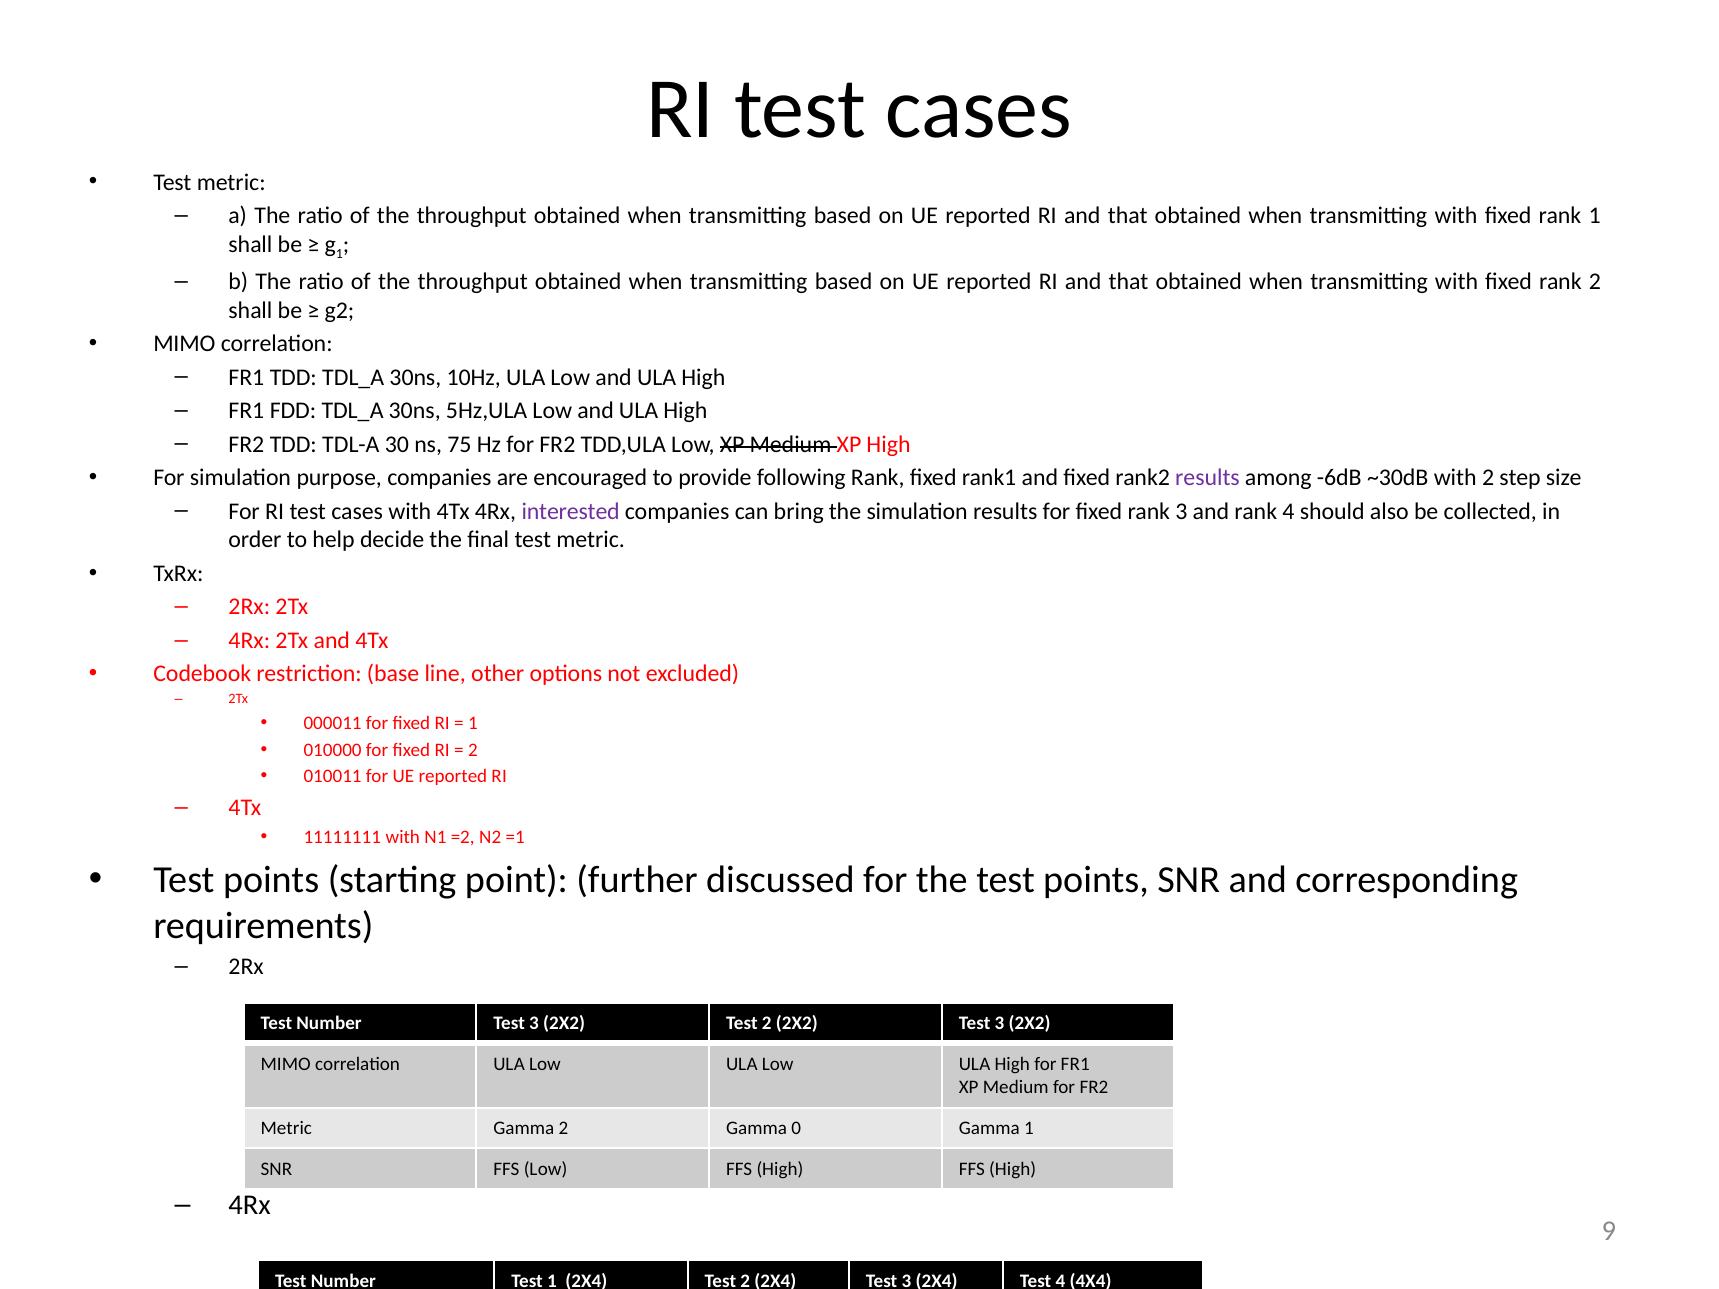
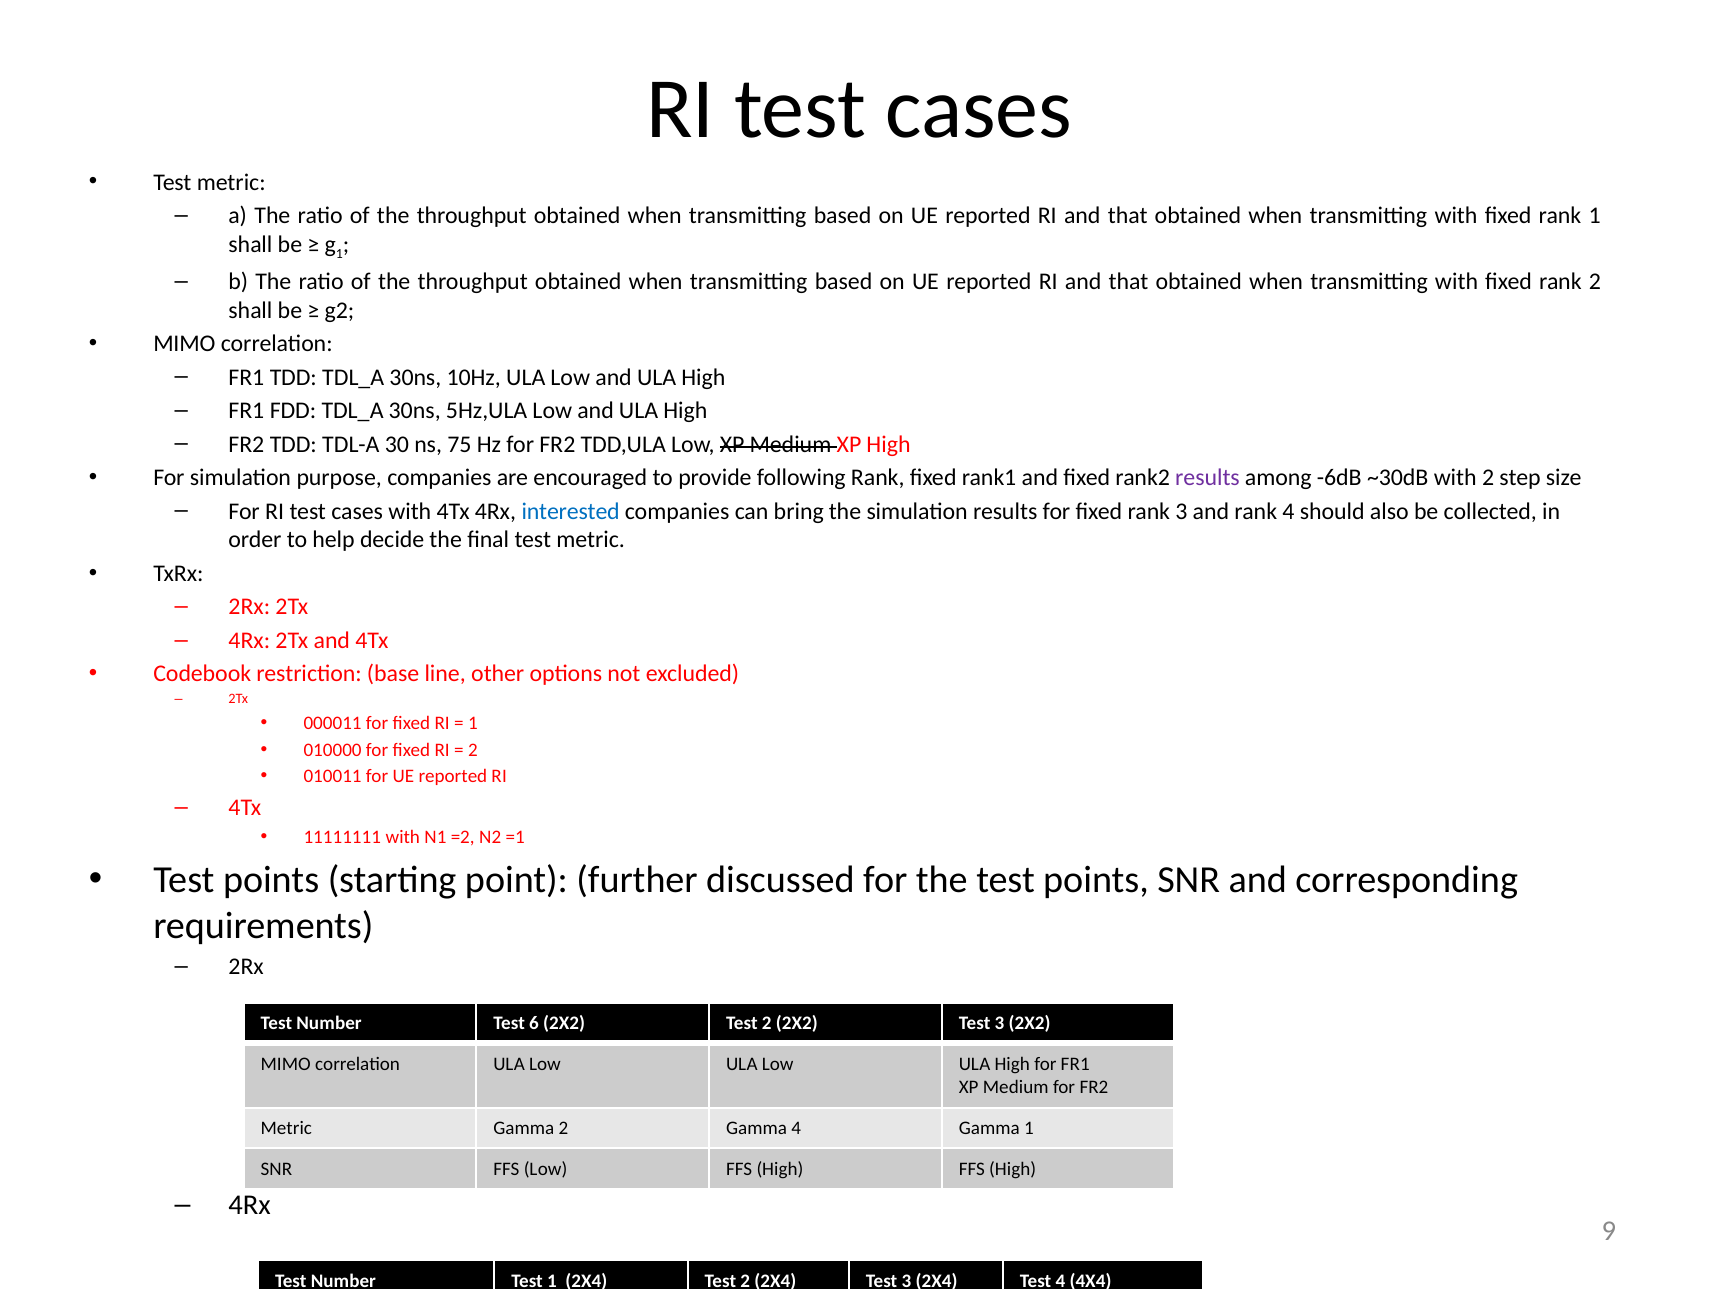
interested colour: purple -> blue
Number Test 3: 3 -> 6
Gamma 0: 0 -> 4
